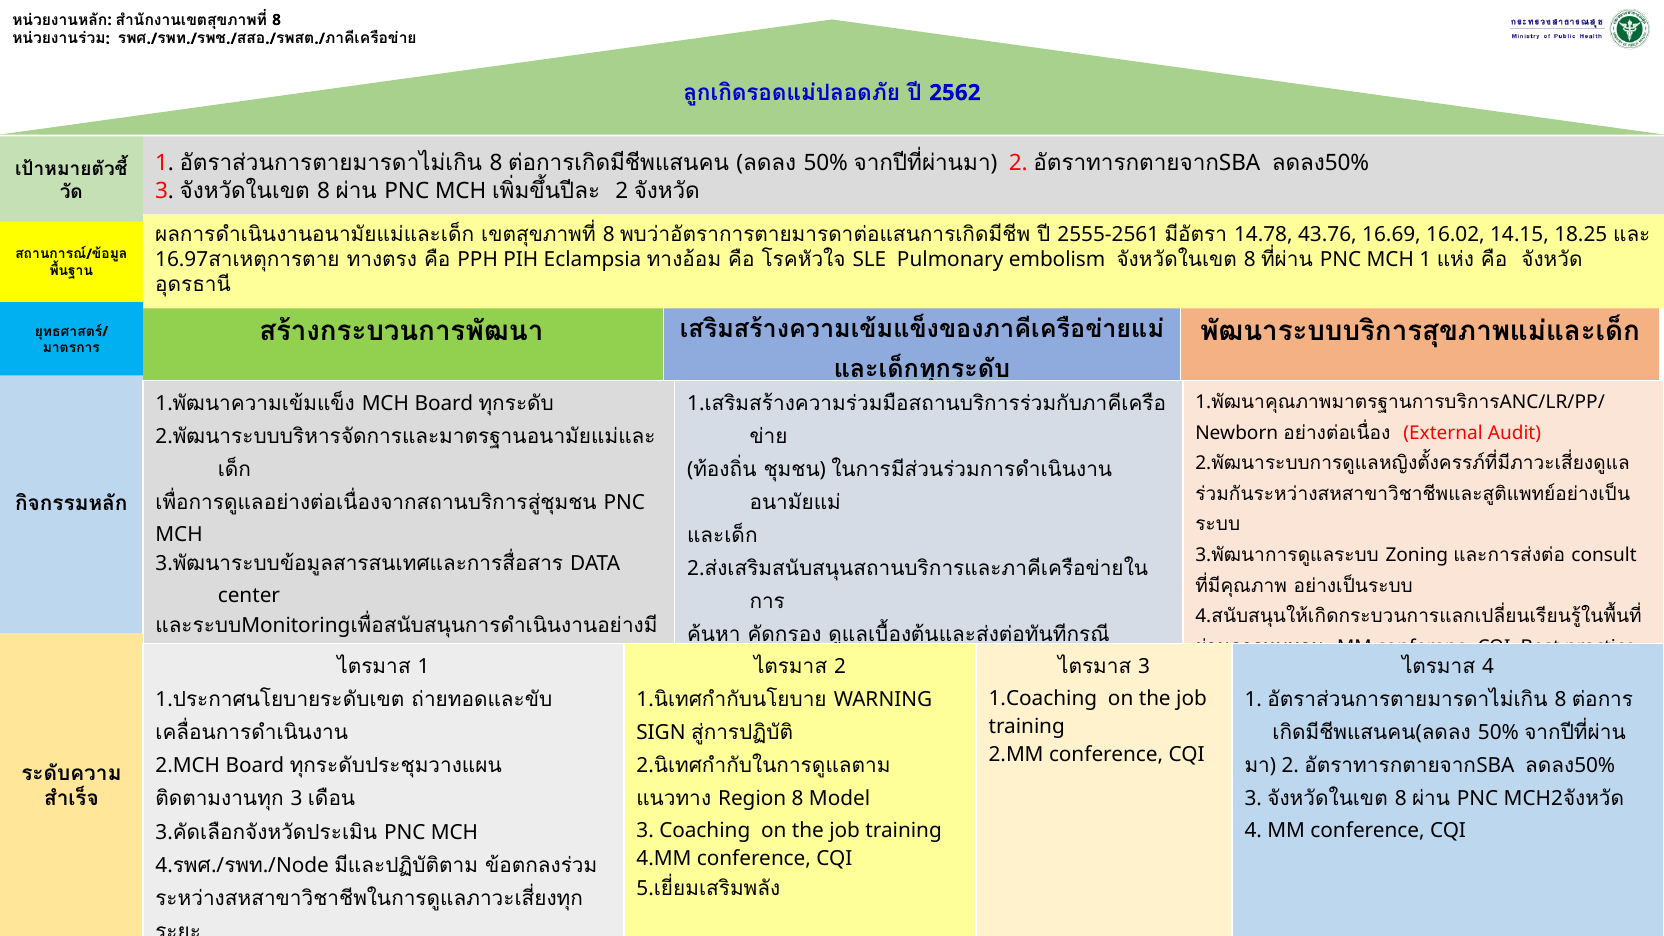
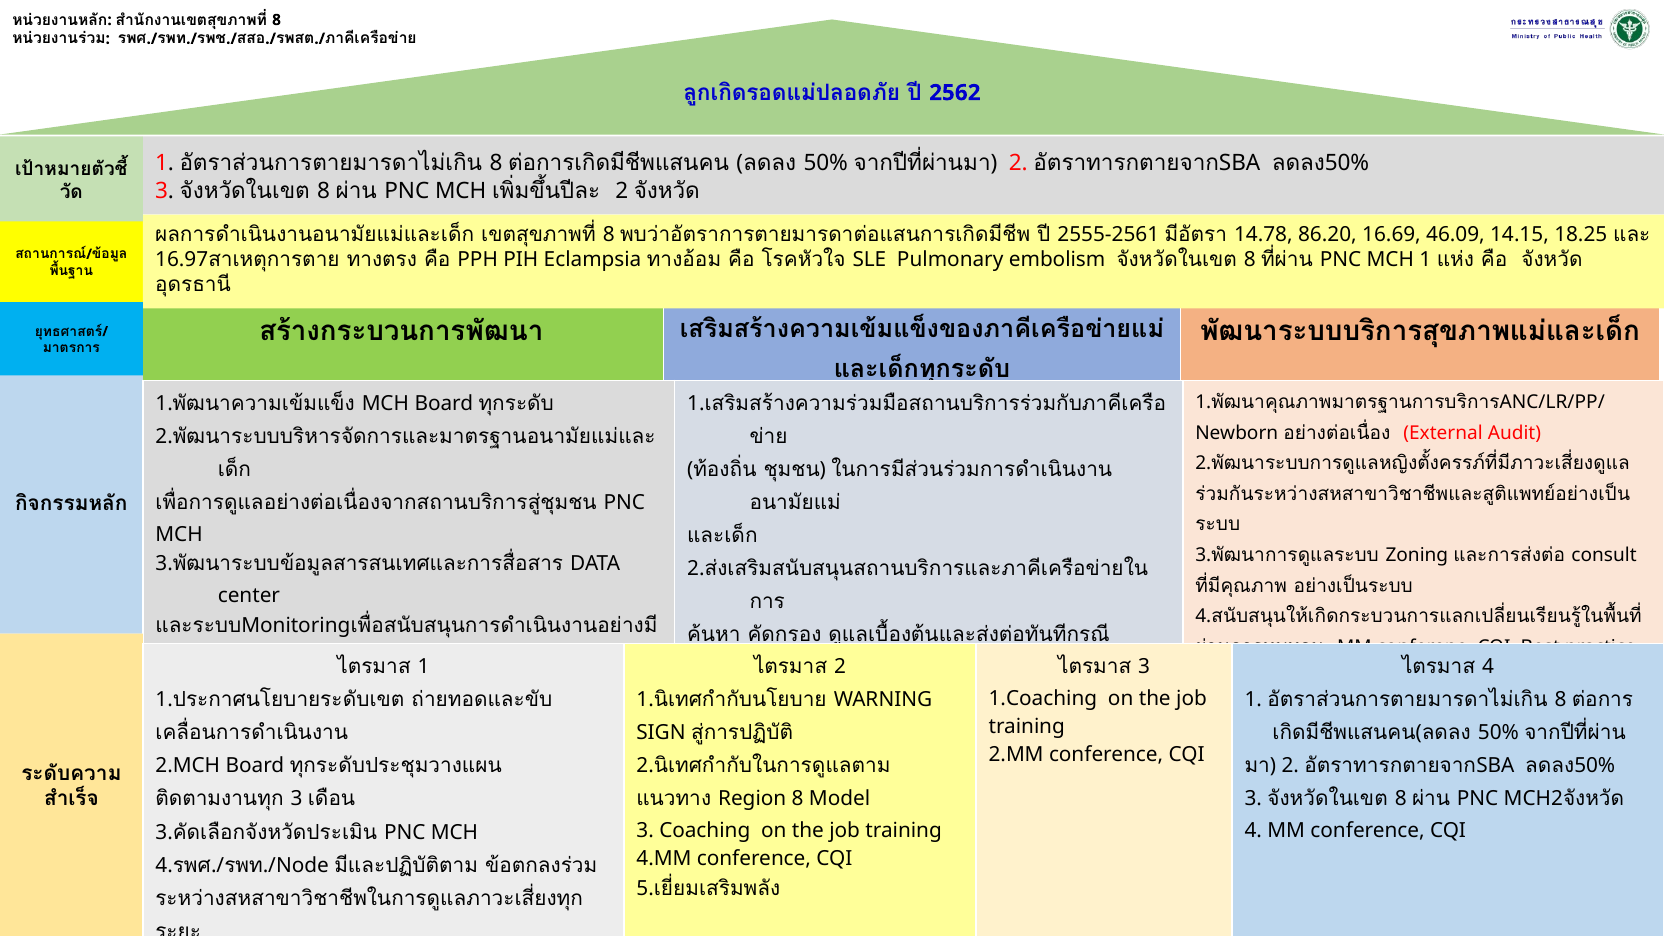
43.76: 43.76 -> 86.20
16.02: 16.02 -> 46.09
